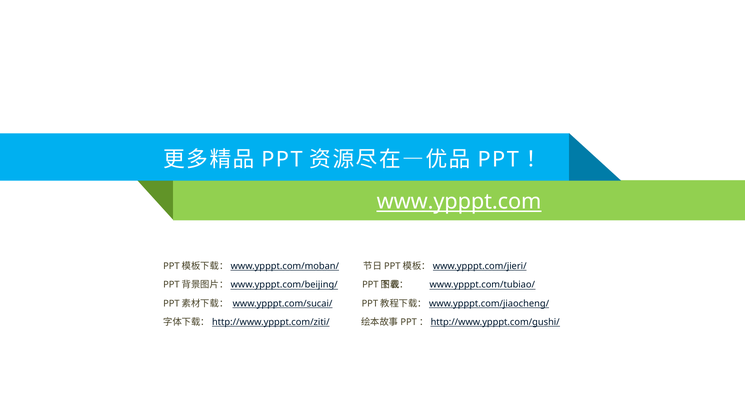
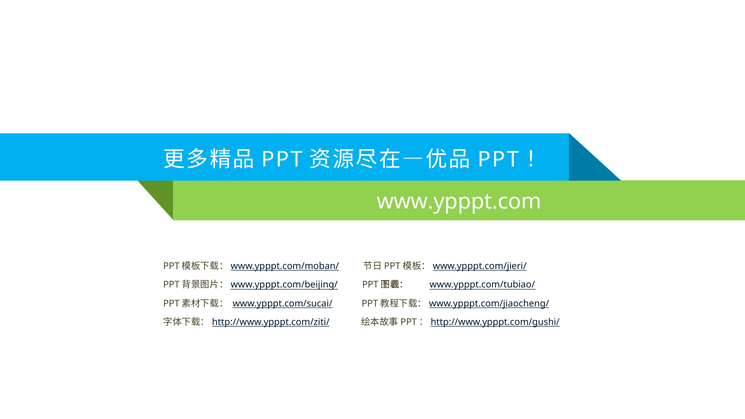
www.ypppt.com underline: present -> none
